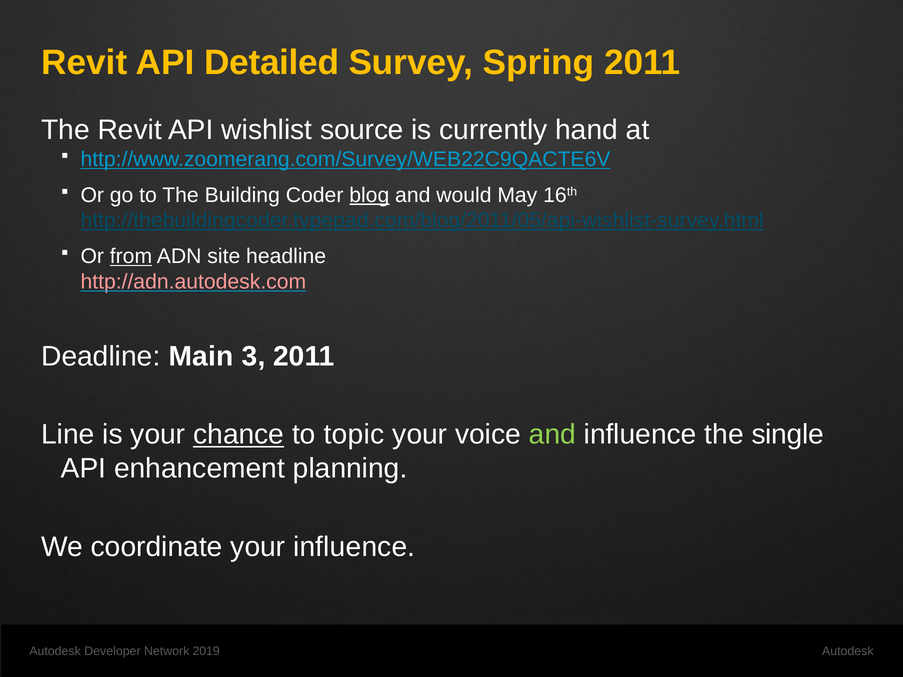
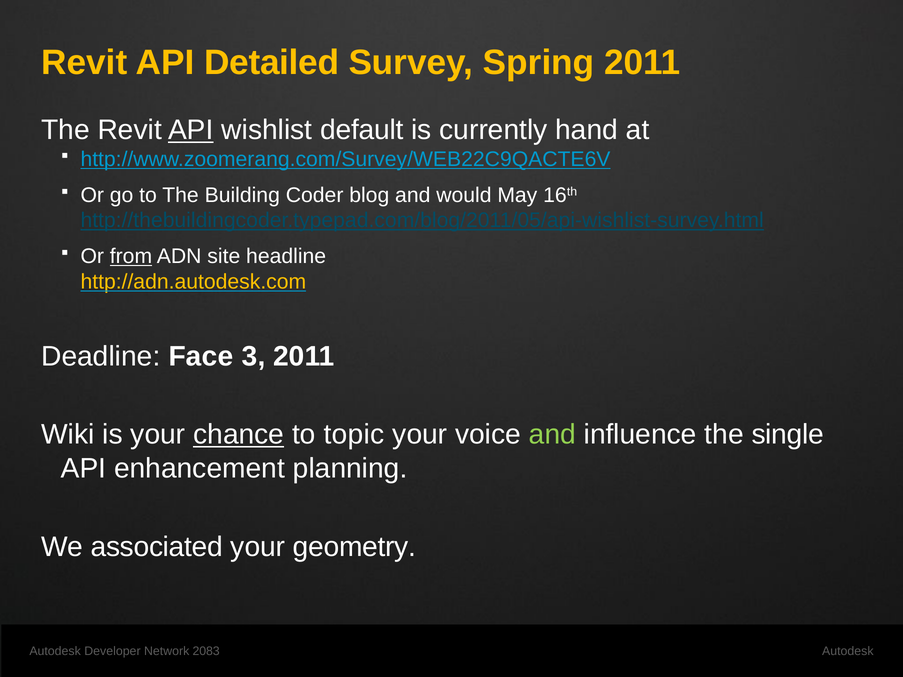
API at (191, 130) underline: none -> present
source: source -> default
blog underline: present -> none
http://adn.autodesk.com colour: pink -> yellow
Main: Main -> Face
Line: Line -> Wiki
coordinate: coordinate -> associated
your influence: influence -> geometry
2019: 2019 -> 2083
